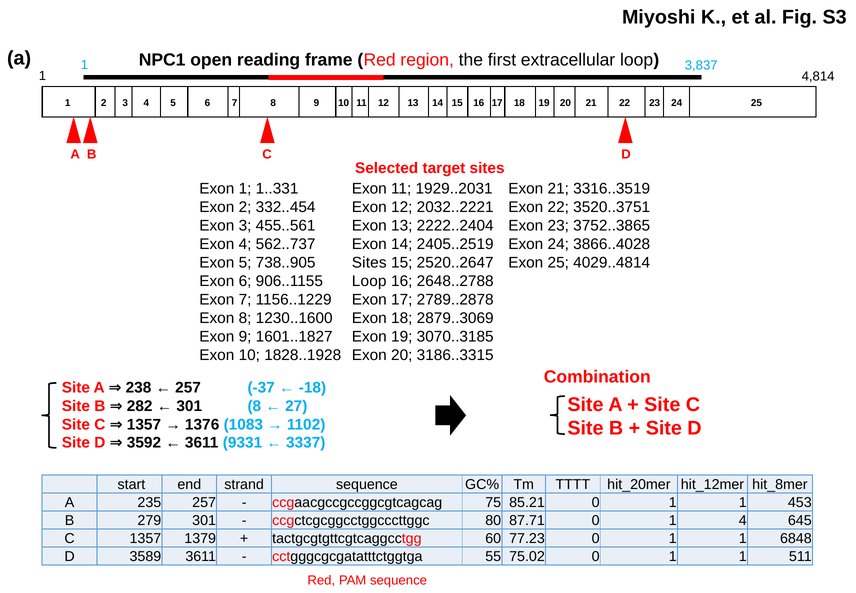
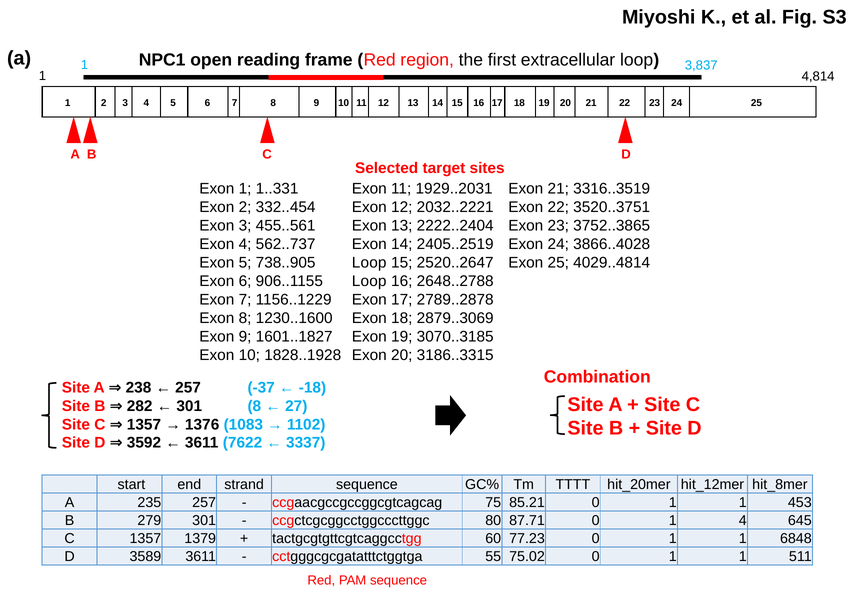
Sites at (369, 263): Sites -> Loop
9331: 9331 -> 7622
